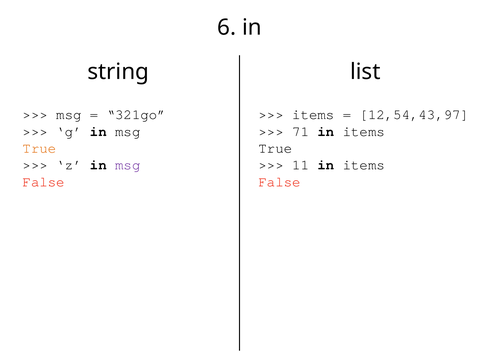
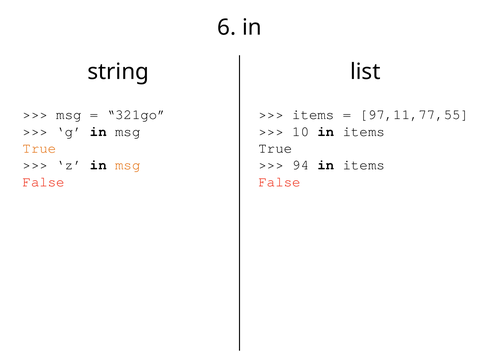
12,54,43,97: 12,54,43,97 -> 97,11,77,55
71: 71 -> 10
msg at (128, 165) colour: purple -> orange
11: 11 -> 94
